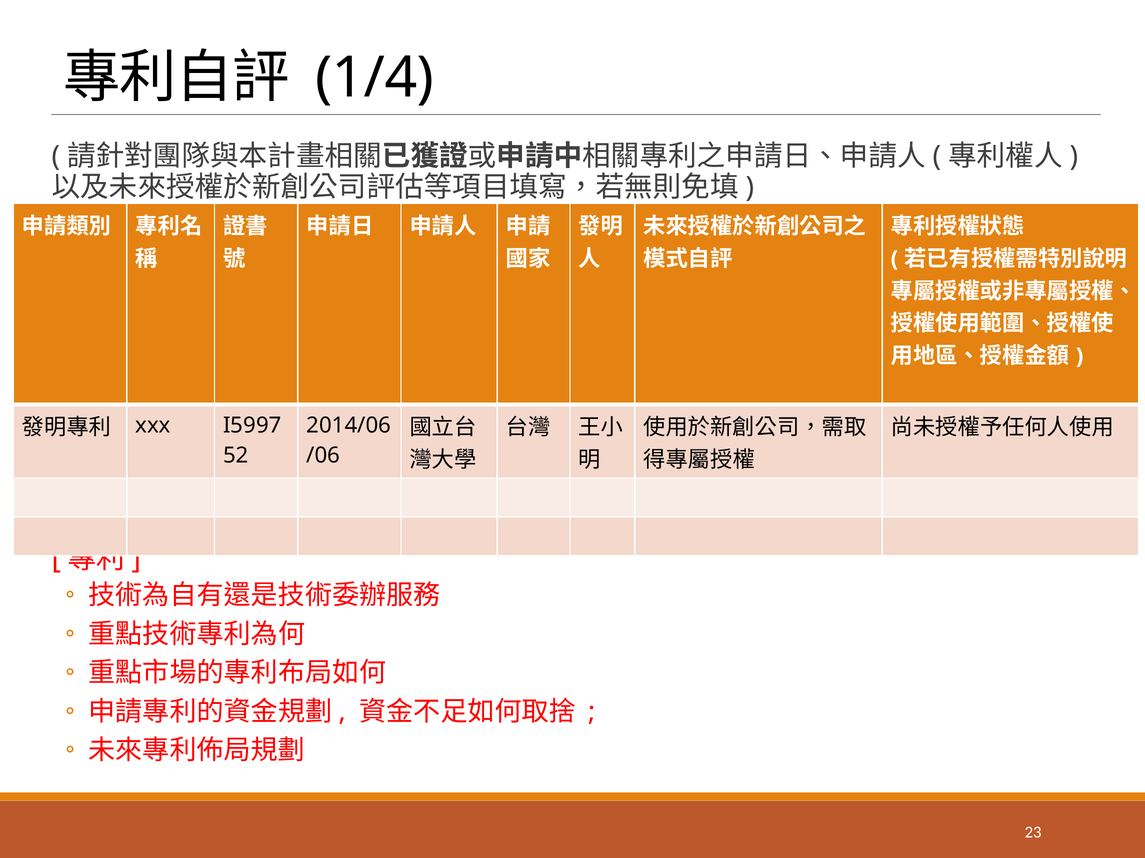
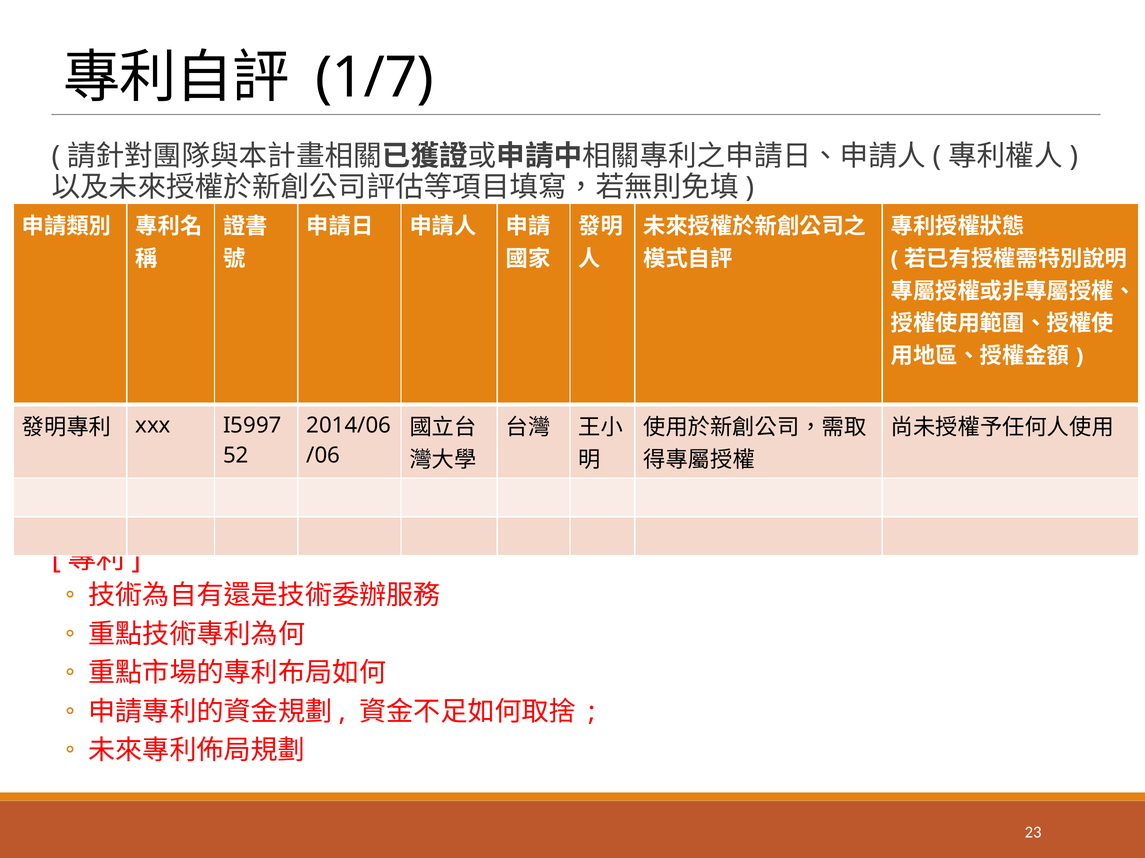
1/4: 1/4 -> 1/7
